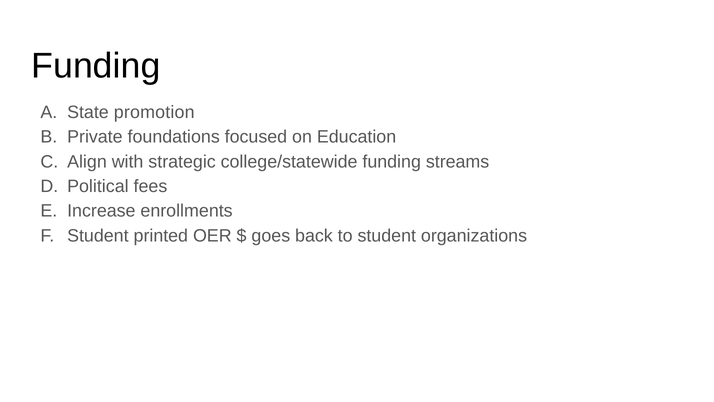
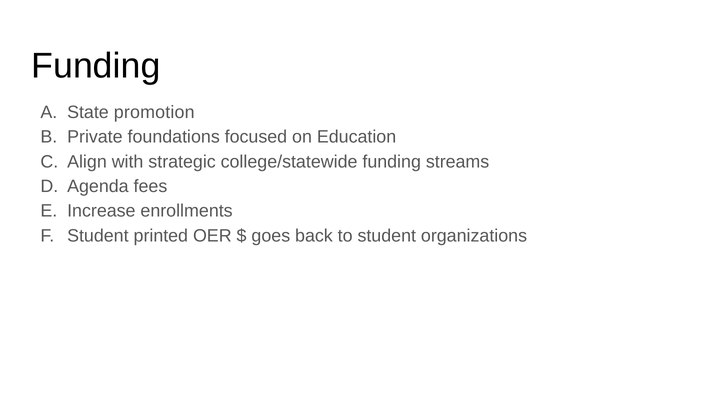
Political: Political -> Agenda
